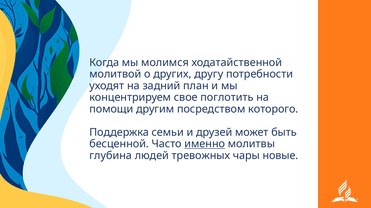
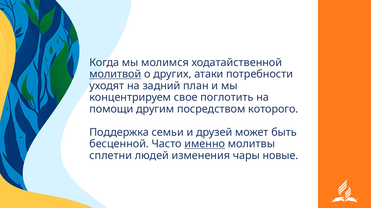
молитвой underline: none -> present
другу: другу -> атаки
глубина: глубина -> сплетни
тревожных: тревожных -> изменения
